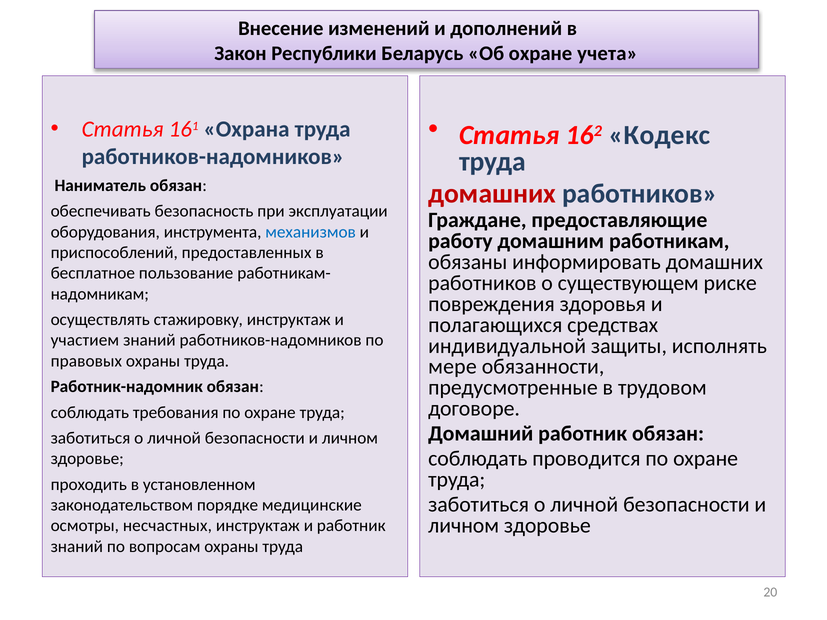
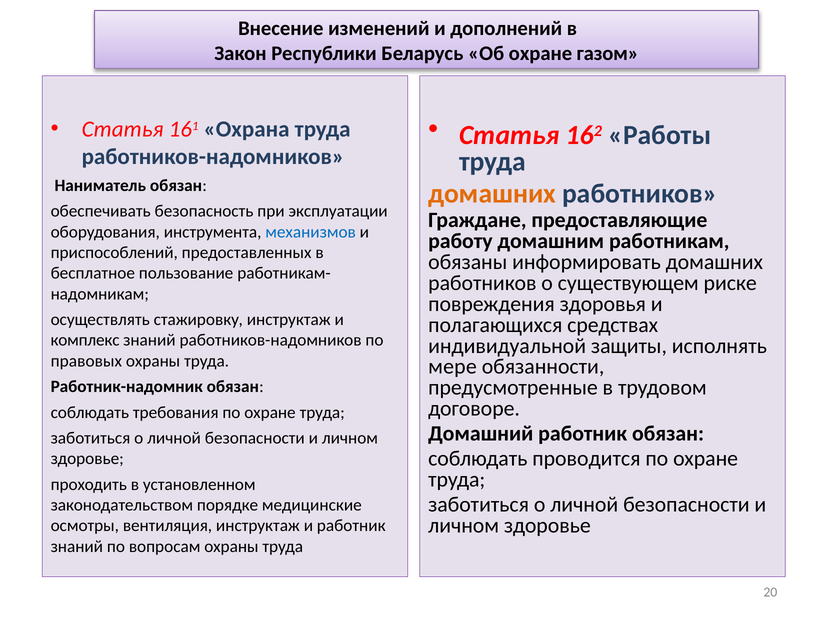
учета: учета -> газом
Кодекс: Кодекс -> Работы
домашних at (492, 193) colour: red -> orange
участием: участием -> комплекс
несчастных: несчастных -> вентиляция
